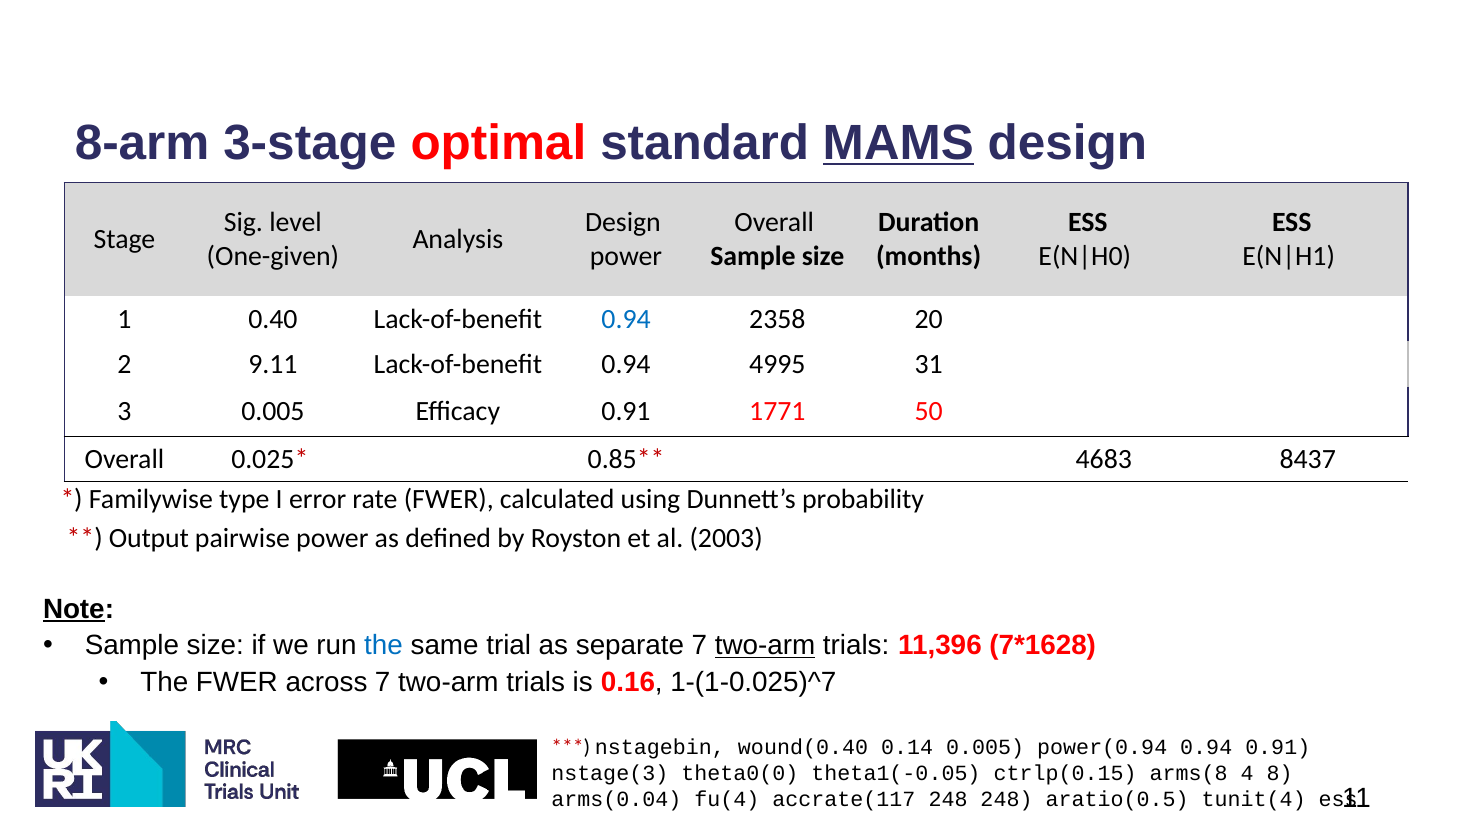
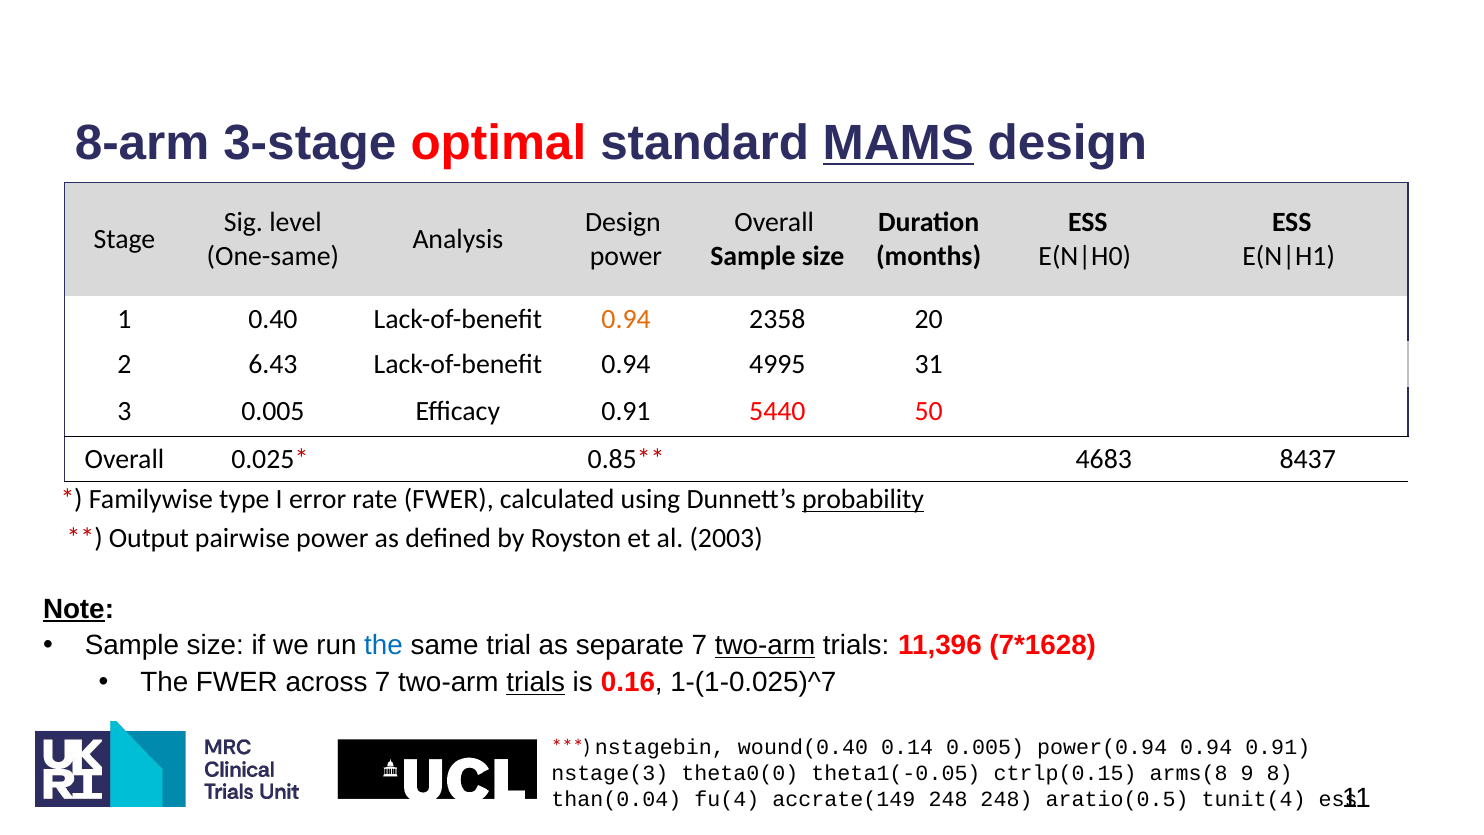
One-given: One-given -> One-same
0.94 at (626, 319) colour: blue -> orange
9.11: 9.11 -> 6.43
1771: 1771 -> 5440
probability underline: none -> present
trials at (536, 682) underline: none -> present
4: 4 -> 9
arms(0.04: arms(0.04 -> than(0.04
accrate(117: accrate(117 -> accrate(149
